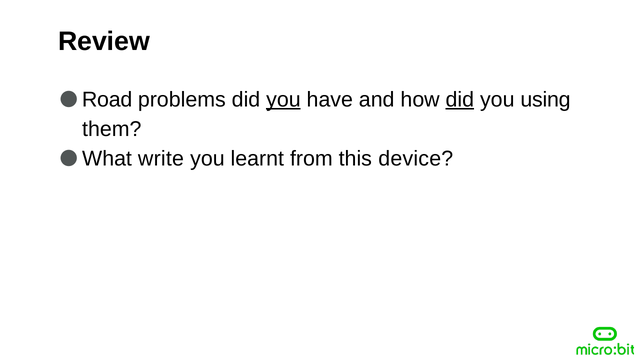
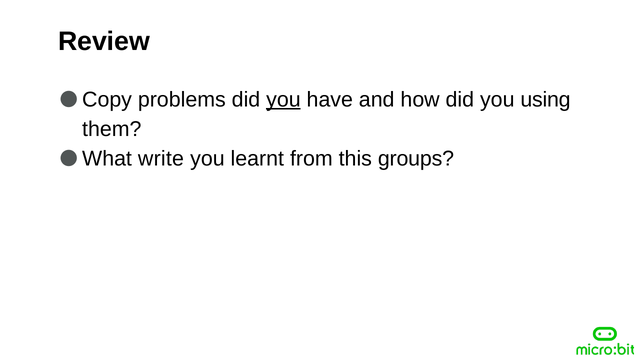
Road: Road -> Copy
did at (460, 99) underline: present -> none
device: device -> groups
